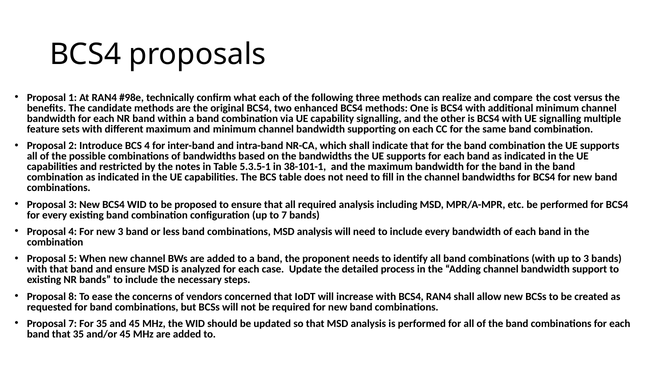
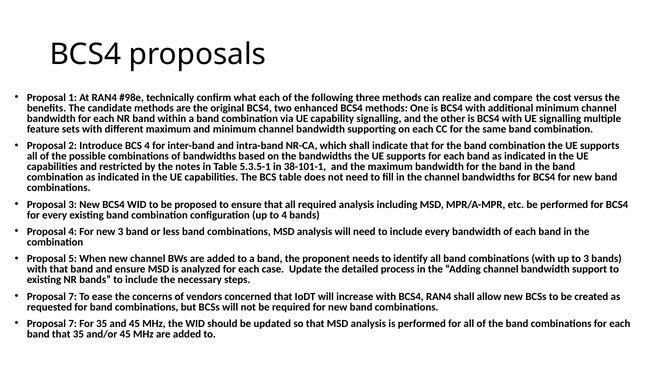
to 7: 7 -> 4
8 at (73, 296): 8 -> 7
